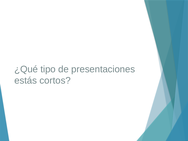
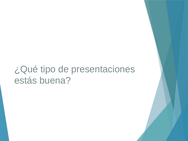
cortos: cortos -> buena
